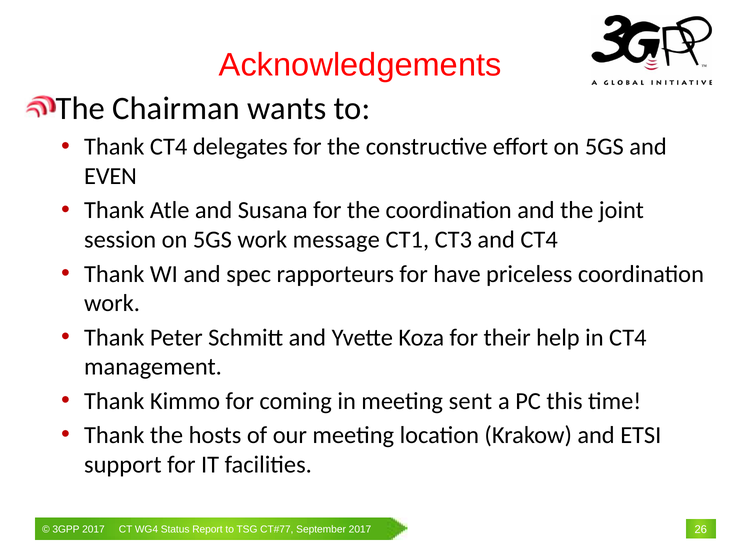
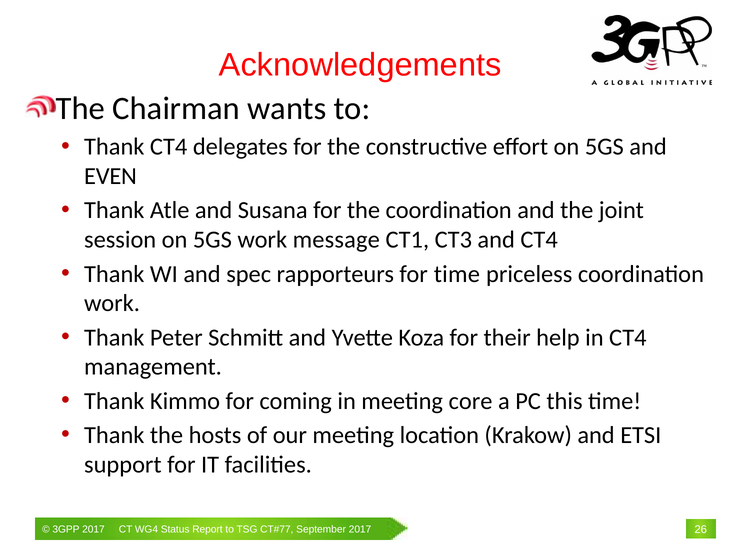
for have: have -> time
sent: sent -> core
